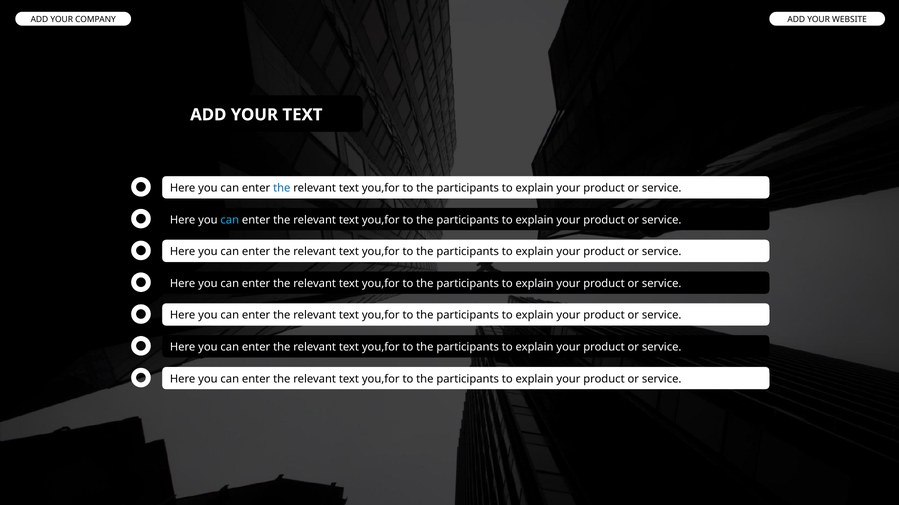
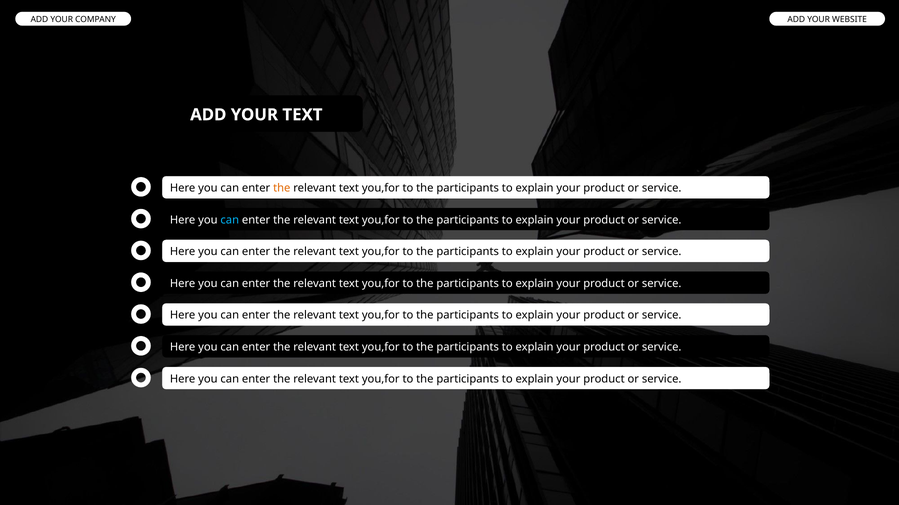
the at (282, 188) colour: blue -> orange
